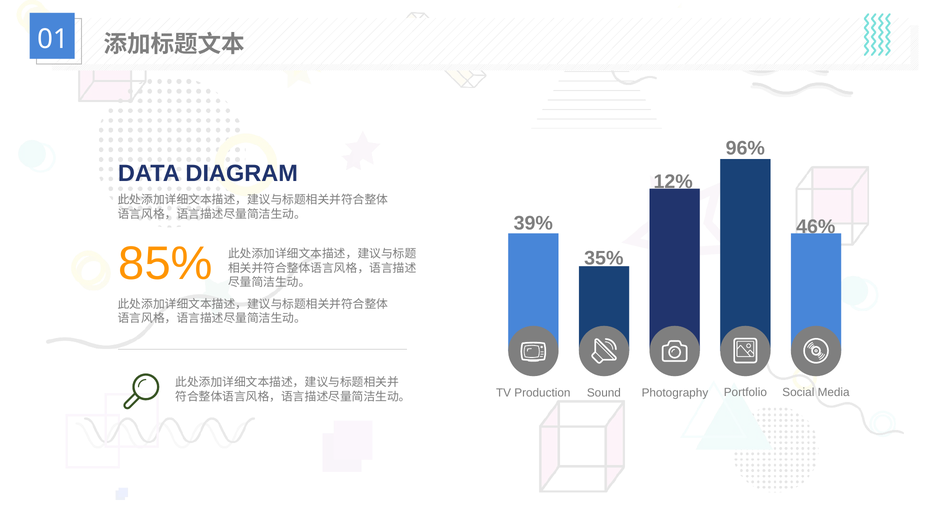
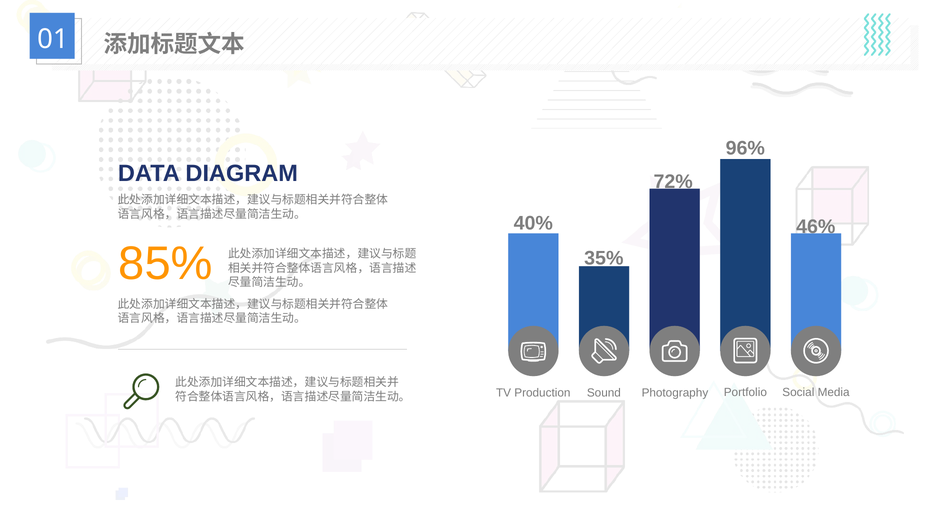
12%: 12% -> 72%
39%: 39% -> 40%
